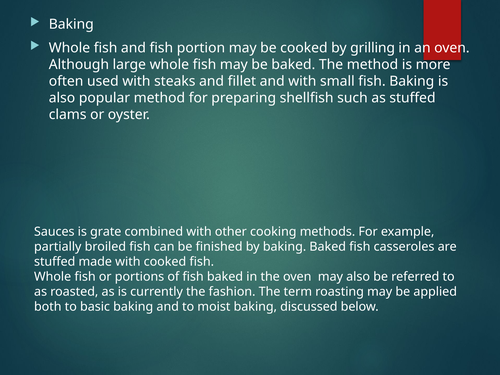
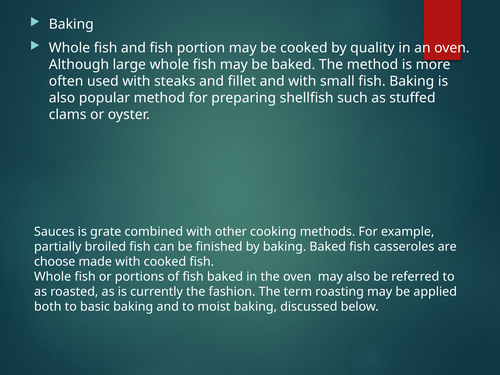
grilling: grilling -> quality
stuffed at (55, 262): stuffed -> choose
